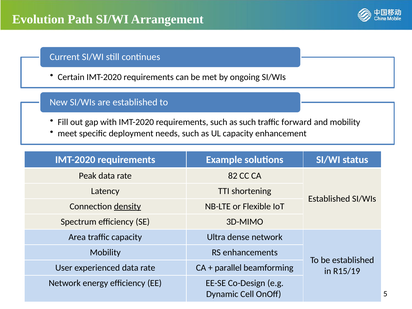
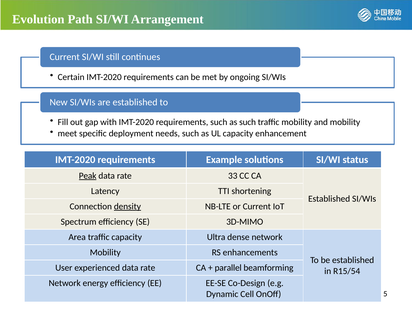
traffic forward: forward -> mobility
Peak underline: none -> present
82: 82 -> 33
or Flexible: Flexible -> Current
R15/19: R15/19 -> R15/54
